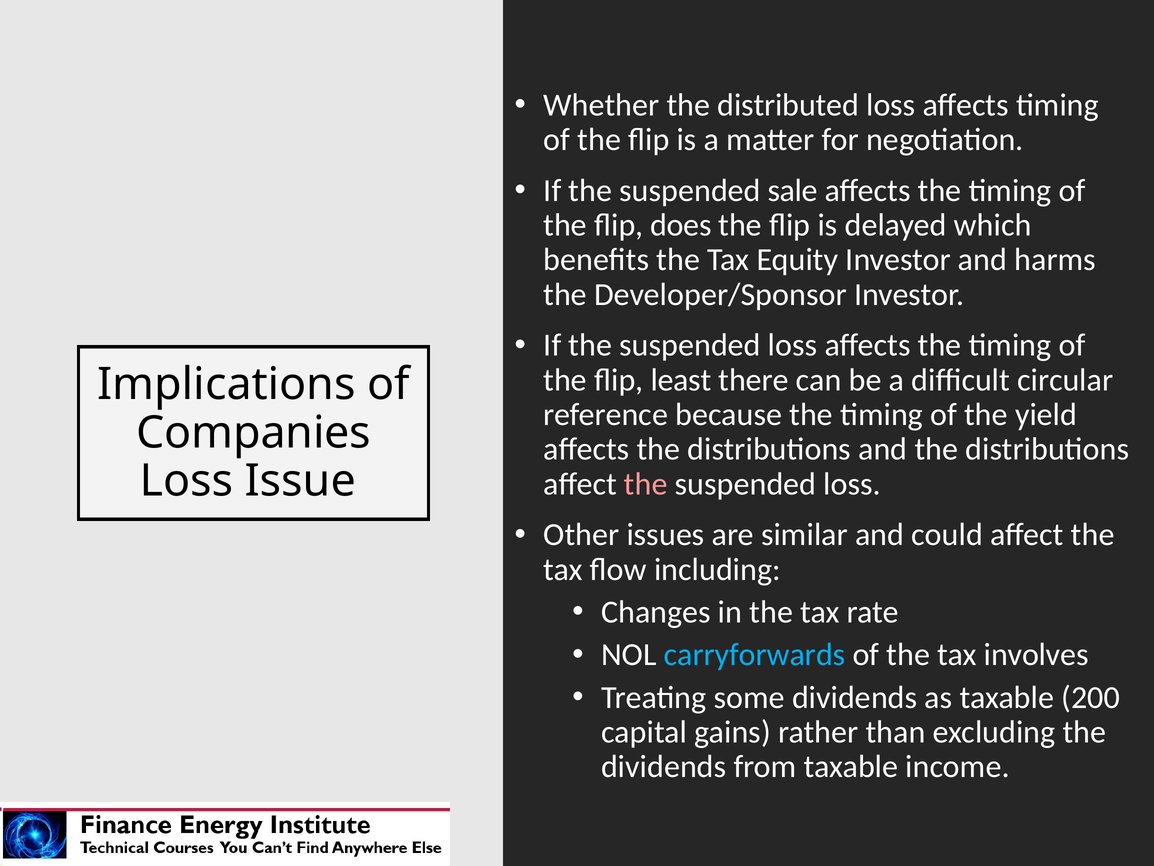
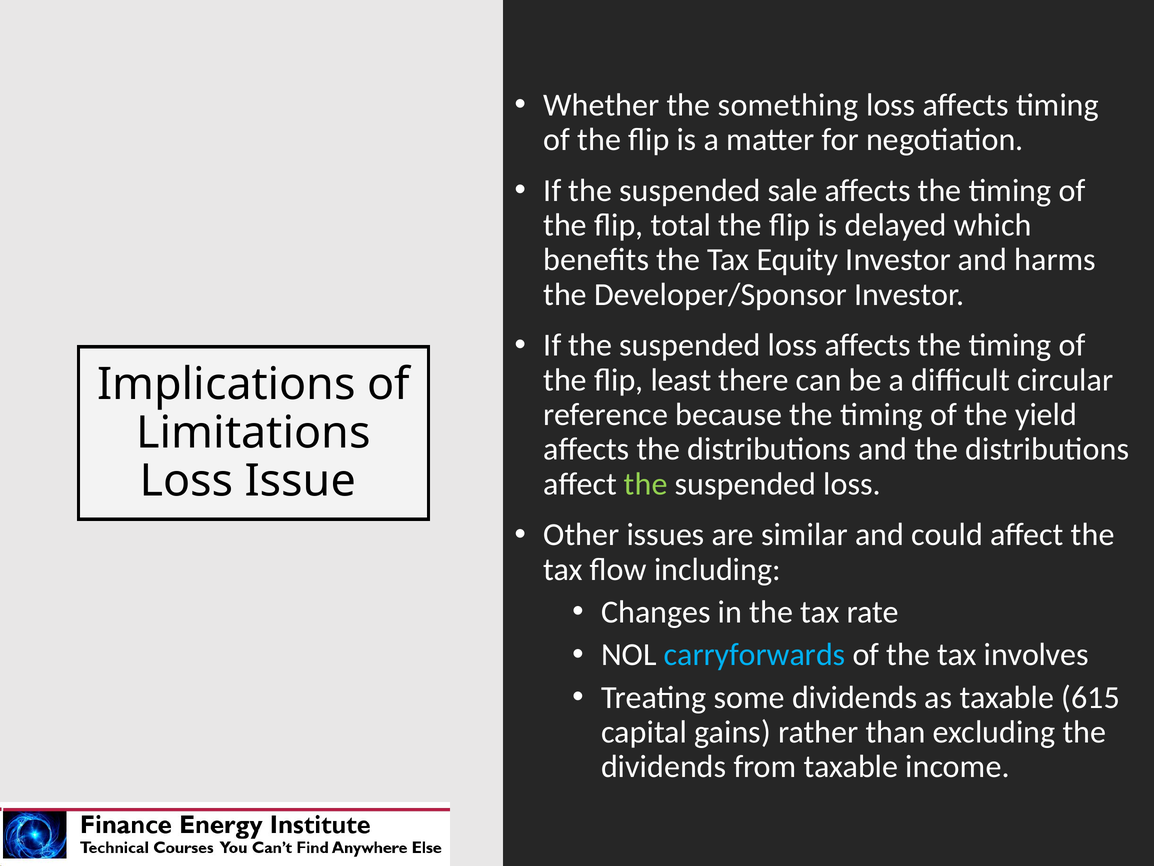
distributed: distributed -> something
does: does -> total
Companies: Companies -> Limitations
the at (646, 484) colour: pink -> light green
200: 200 -> 615
